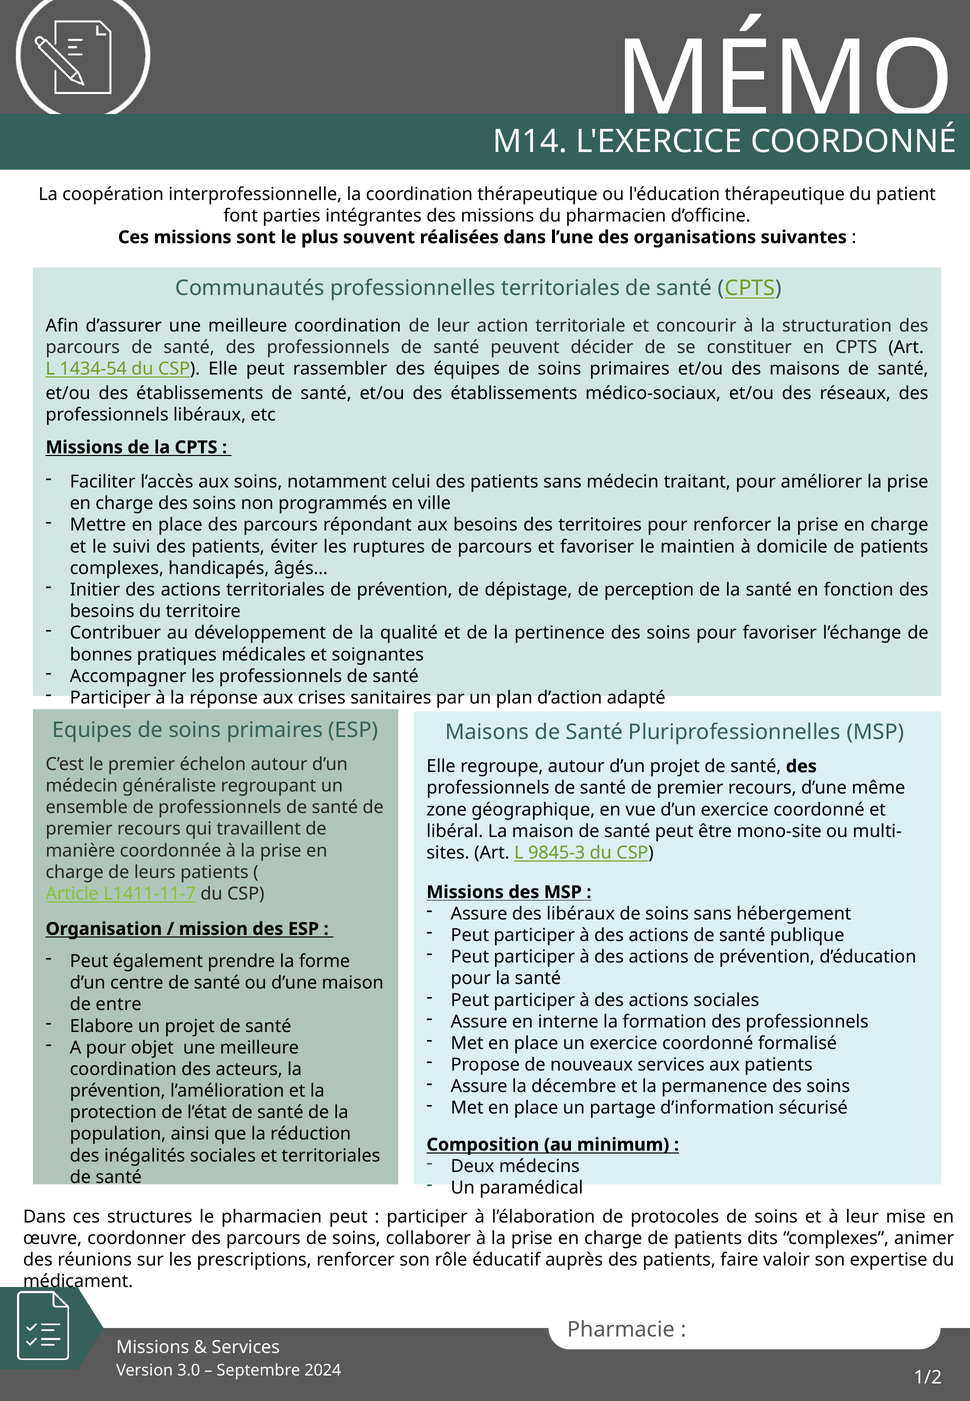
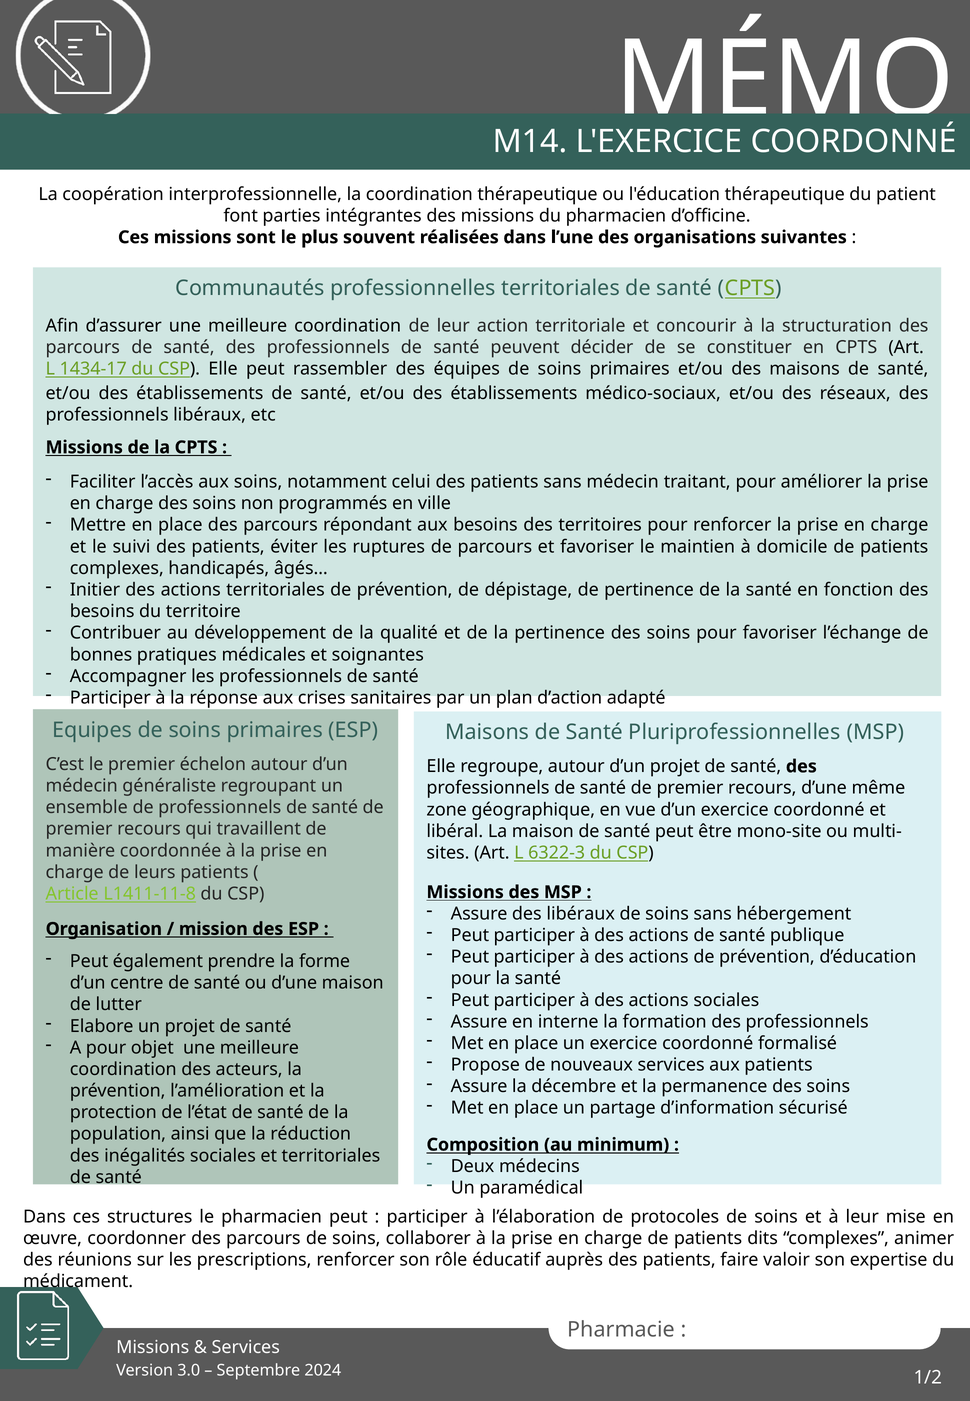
1434-54: 1434-54 -> 1434-17
de perception: perception -> pertinence
9845-3: 9845-3 -> 6322-3
L1411-11-7: L1411-11-7 -> L1411-11-8
entre: entre -> lutter
